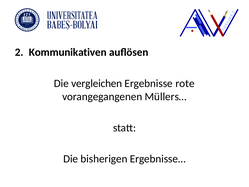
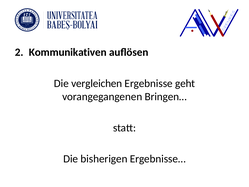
rote: rote -> geht
Müllers…: Müllers… -> Bringen…
